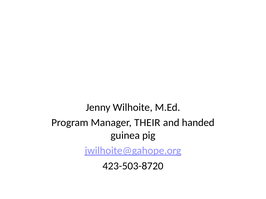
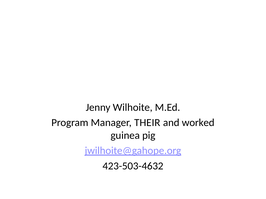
handed: handed -> worked
423-503-8720: 423-503-8720 -> 423-503-4632
